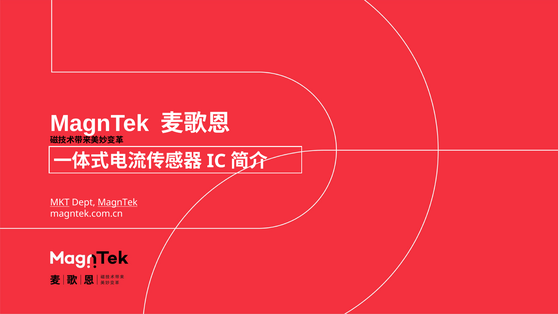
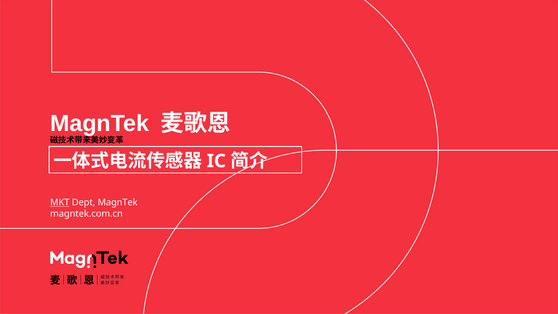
MagnTek at (118, 202) underline: present -> none
